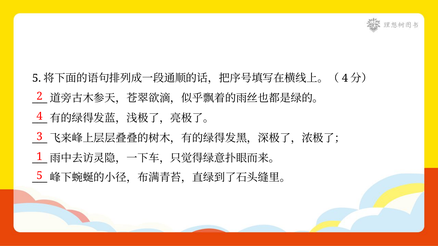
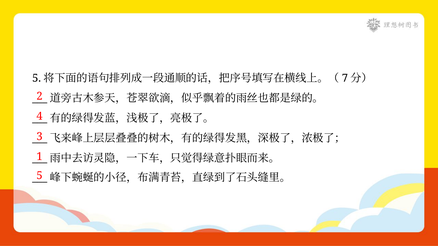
4 at (345, 78): 4 -> 7
